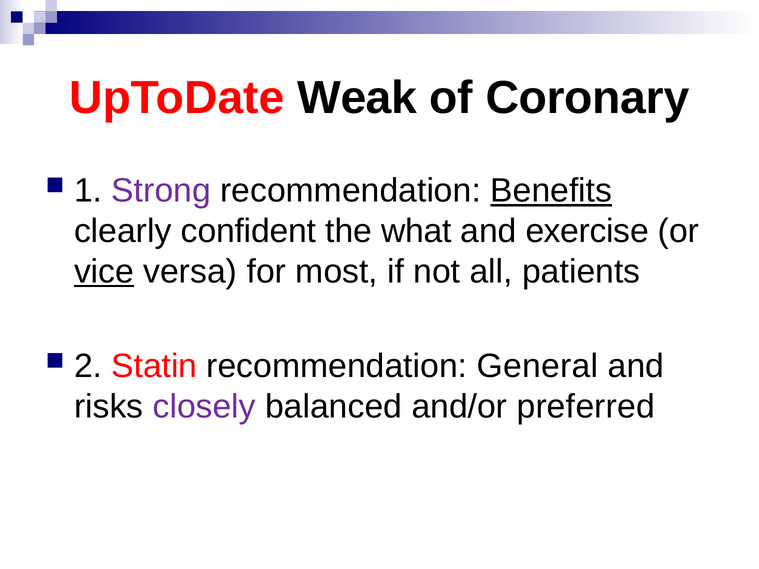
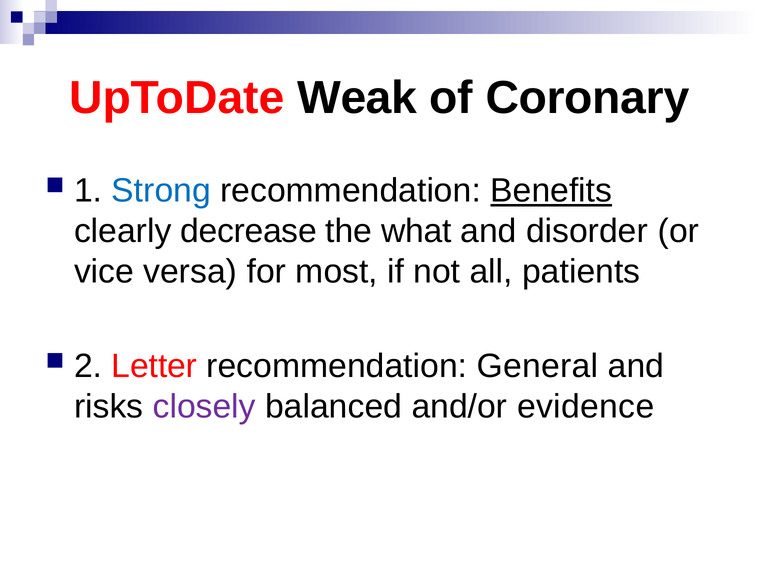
Strong colour: purple -> blue
confident: confident -> decrease
exercise: exercise -> disorder
vice underline: present -> none
Statin: Statin -> Letter
preferred: preferred -> evidence
